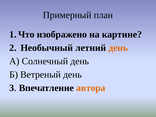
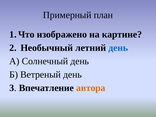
день at (118, 48) colour: orange -> blue
